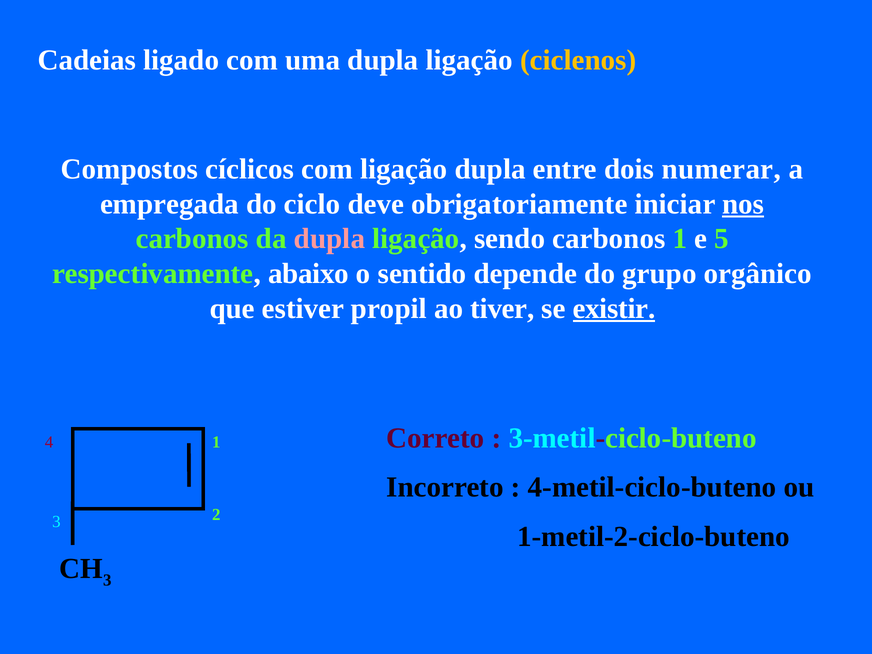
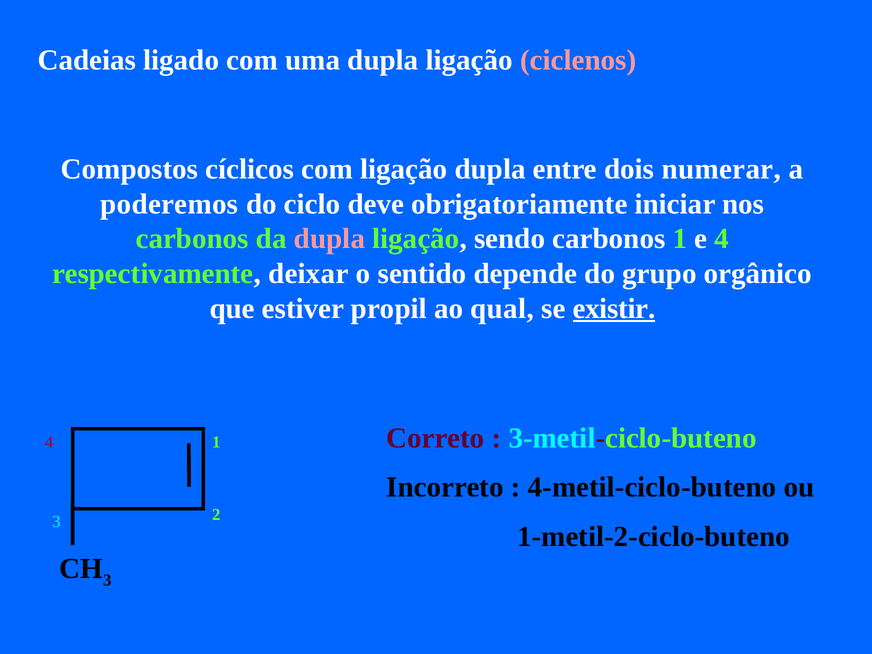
ciclenos colour: yellow -> pink
empregada: empregada -> poderemos
nos underline: present -> none
e 5: 5 -> 4
abaixo: abaixo -> deixar
tiver: tiver -> qual
